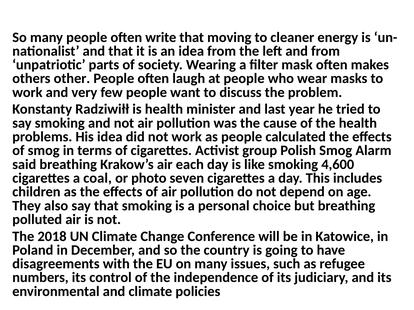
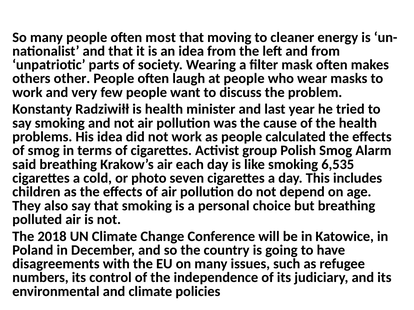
write: write -> most
4,600: 4,600 -> 6,535
coal: coal -> cold
